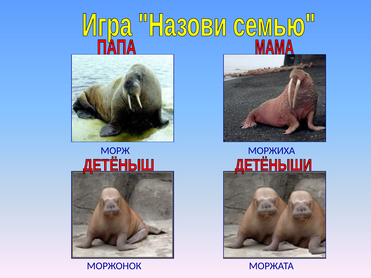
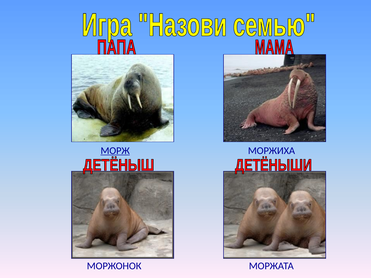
МОРЖ underline: none -> present
